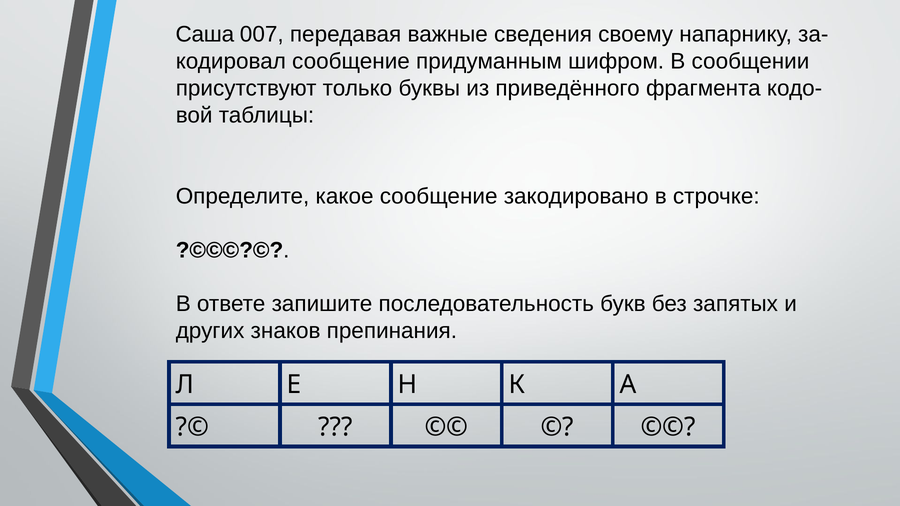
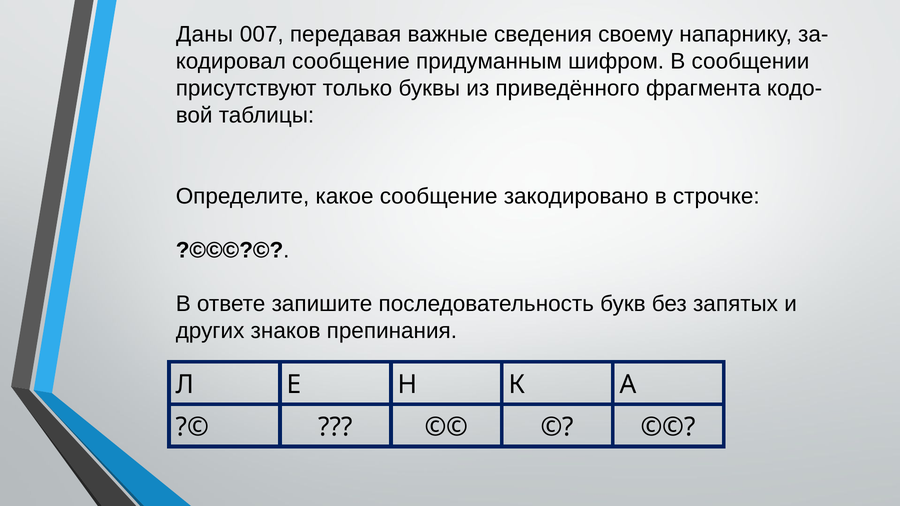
Саша: Саша -> Даны
